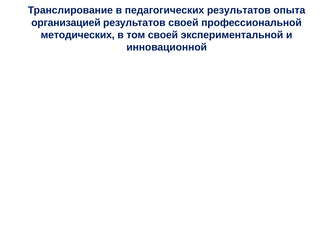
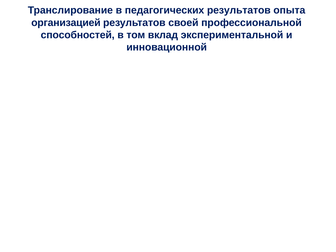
методических: методических -> способностей
том своей: своей -> вклад
